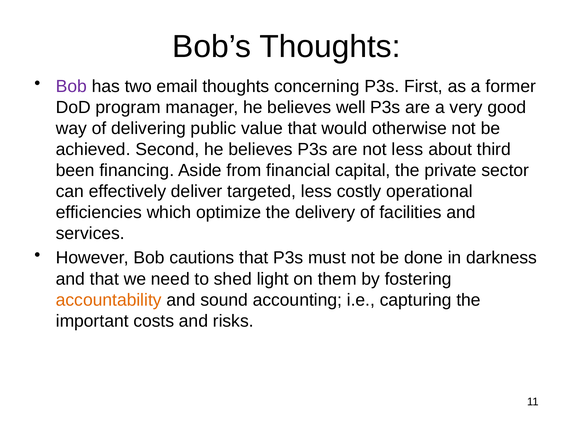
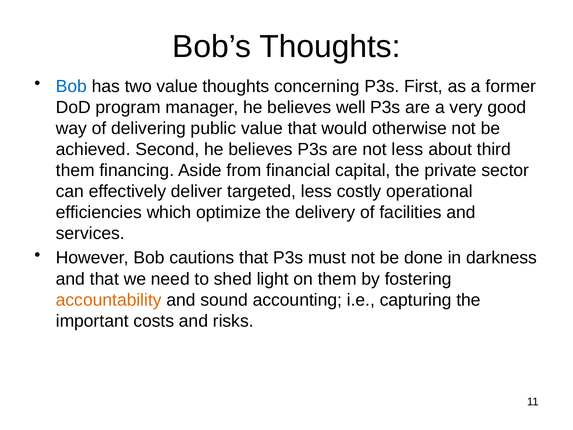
Bob at (71, 86) colour: purple -> blue
two email: email -> value
been at (75, 170): been -> them
